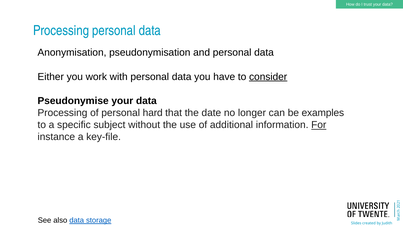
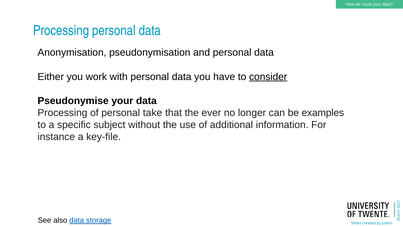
hard: hard -> take
date: date -> ever
For underline: present -> none
